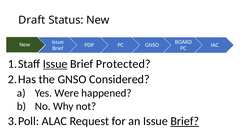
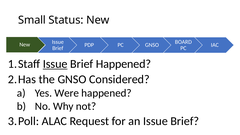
Draft: Draft -> Small
Brief Protected: Protected -> Happened
Brief at (185, 121) underline: present -> none
